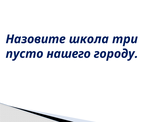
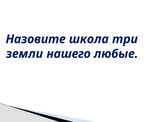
пусто: пусто -> земли
городу: городу -> любые
